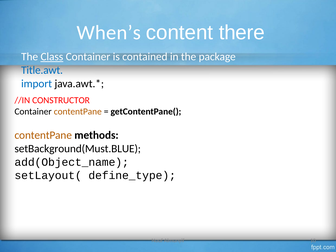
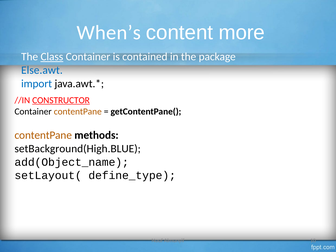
there: there -> more
Title.awt: Title.awt -> Else.awt
CONSTRUCTOR underline: none -> present
setBackground(Must.BLUE: setBackground(Must.BLUE -> setBackground(High.BLUE
